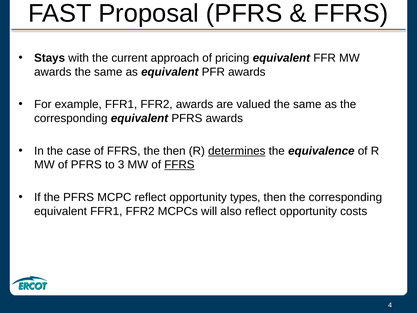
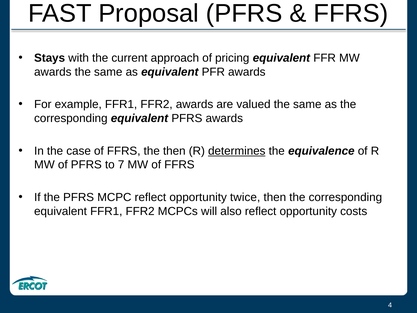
3: 3 -> 7
FFRS at (179, 165) underline: present -> none
types: types -> twice
